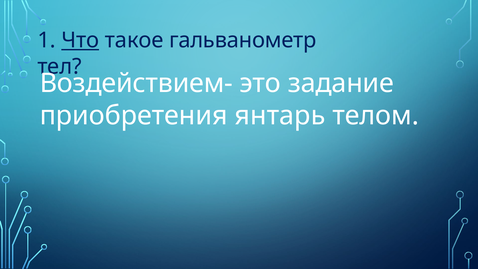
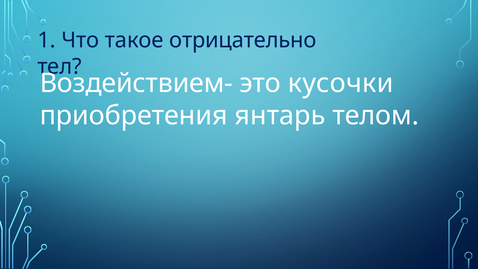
Что underline: present -> none
гальванометр: гальванометр -> отрицательно
задание: задание -> кусочки
